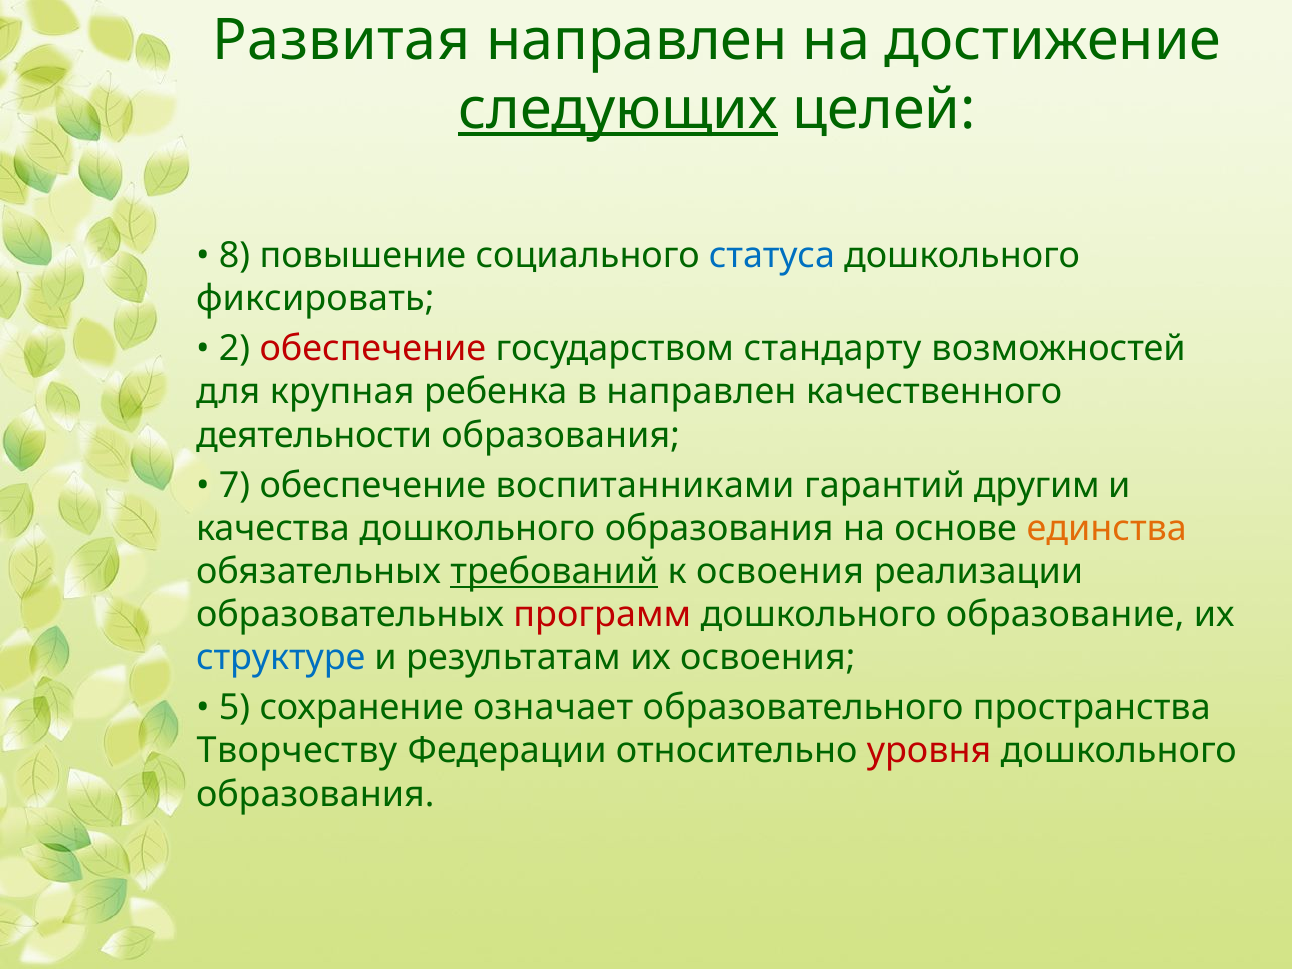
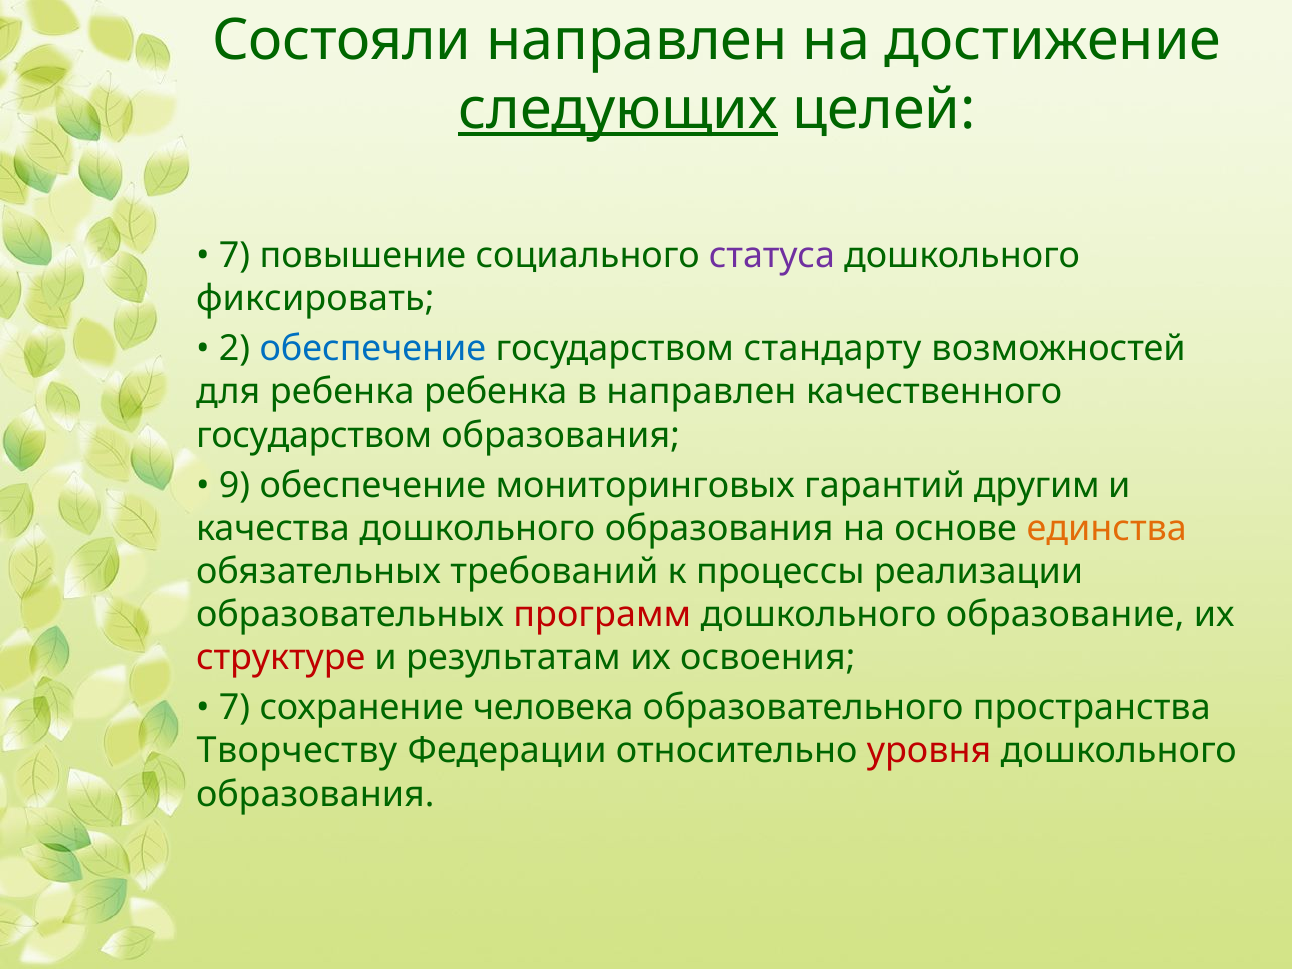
Развитая: Развитая -> Состояли
8 at (235, 256): 8 -> 7
статуса colour: blue -> purple
обеспечение at (373, 349) colour: red -> blue
для крупная: крупная -> ребенка
деятельности at (314, 435): деятельности -> государством
7: 7 -> 9
воспитанниками: воспитанниками -> мониторинговых
требований underline: present -> none
к освоения: освоения -> процессы
структуре colour: blue -> red
5 at (235, 708): 5 -> 7
означает: означает -> человека
